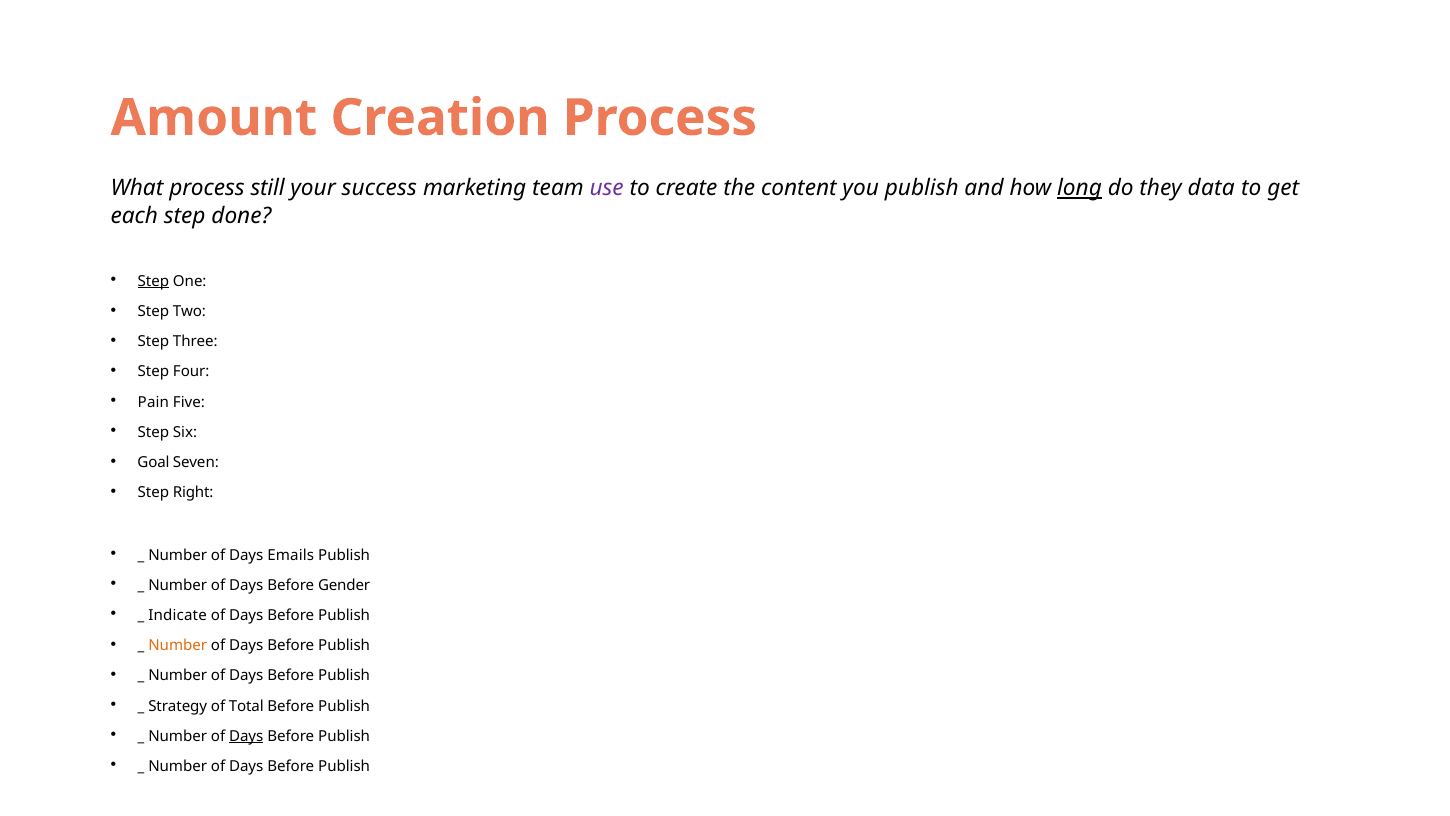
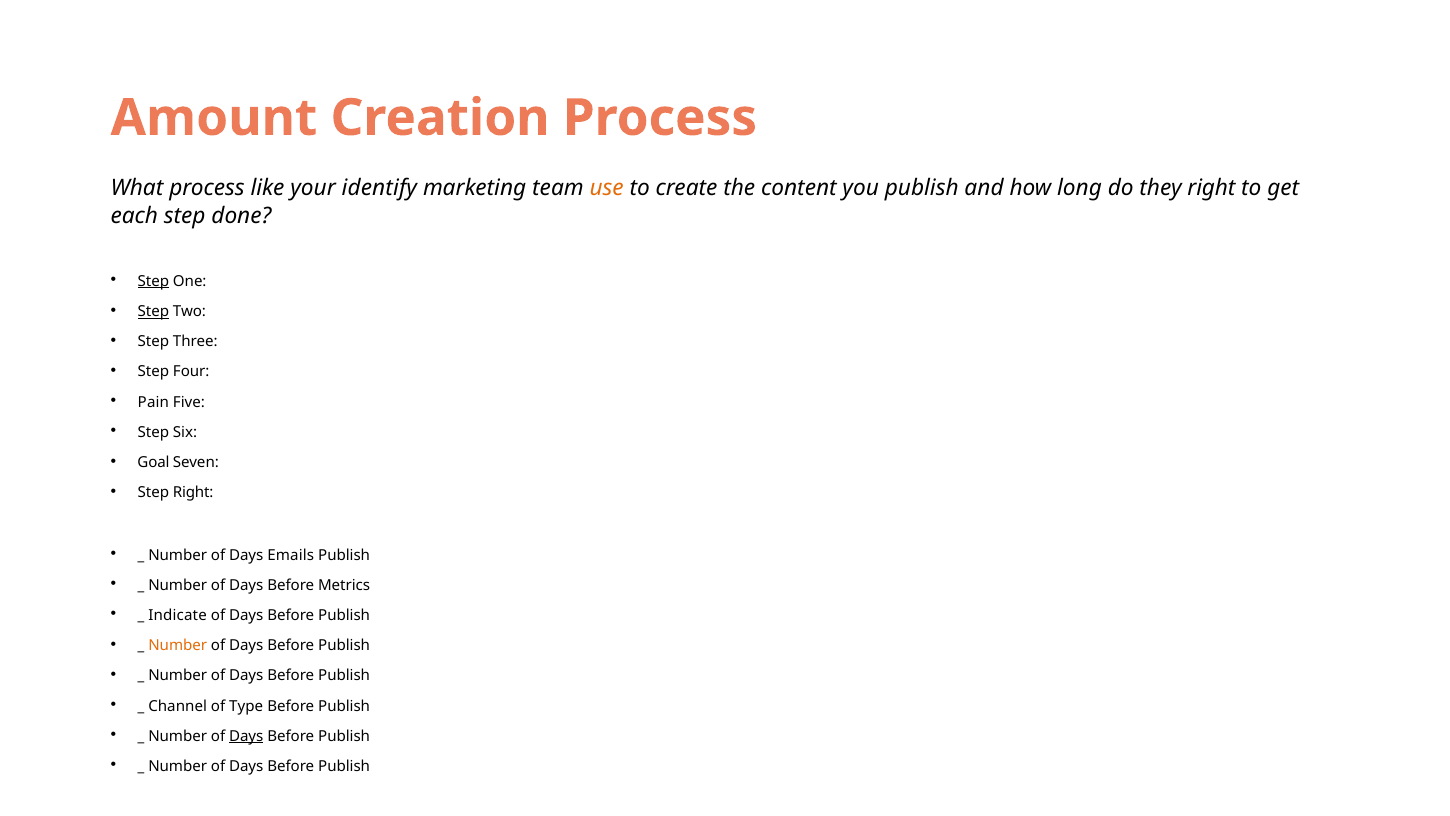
still: still -> like
success: success -> identify
use colour: purple -> orange
long underline: present -> none
they data: data -> right
Step at (153, 311) underline: none -> present
Gender: Gender -> Metrics
Strategy: Strategy -> Channel
Total: Total -> Type
